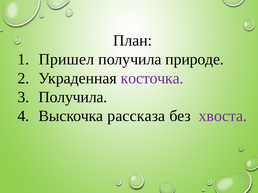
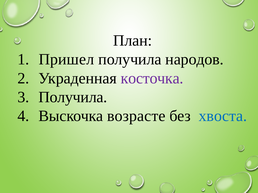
природе: природе -> народов
рассказа: рассказа -> возрасте
хвоста colour: purple -> blue
